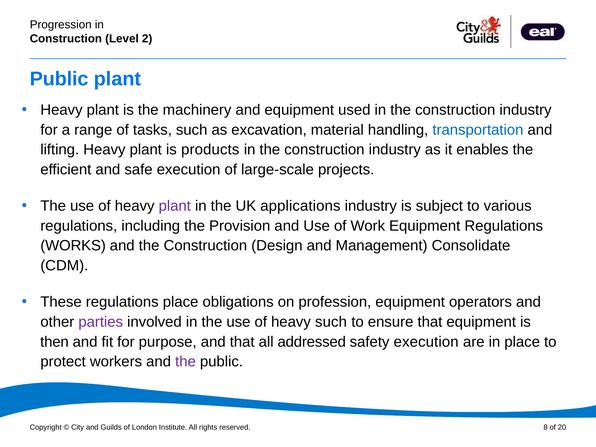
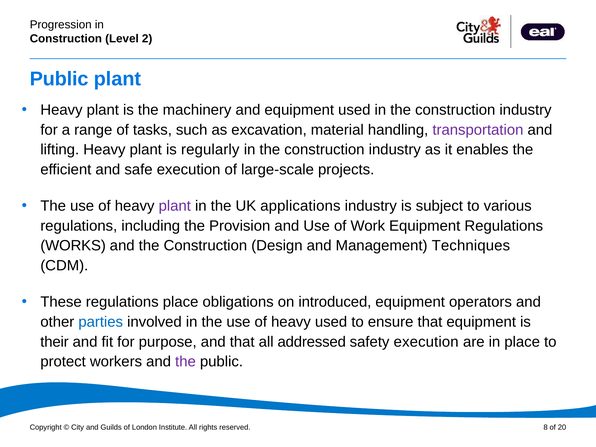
transportation colour: blue -> purple
products: products -> regularly
Consolidate: Consolidate -> Techniques
profession: profession -> introduced
parties colour: purple -> blue
heavy such: such -> used
then: then -> their
